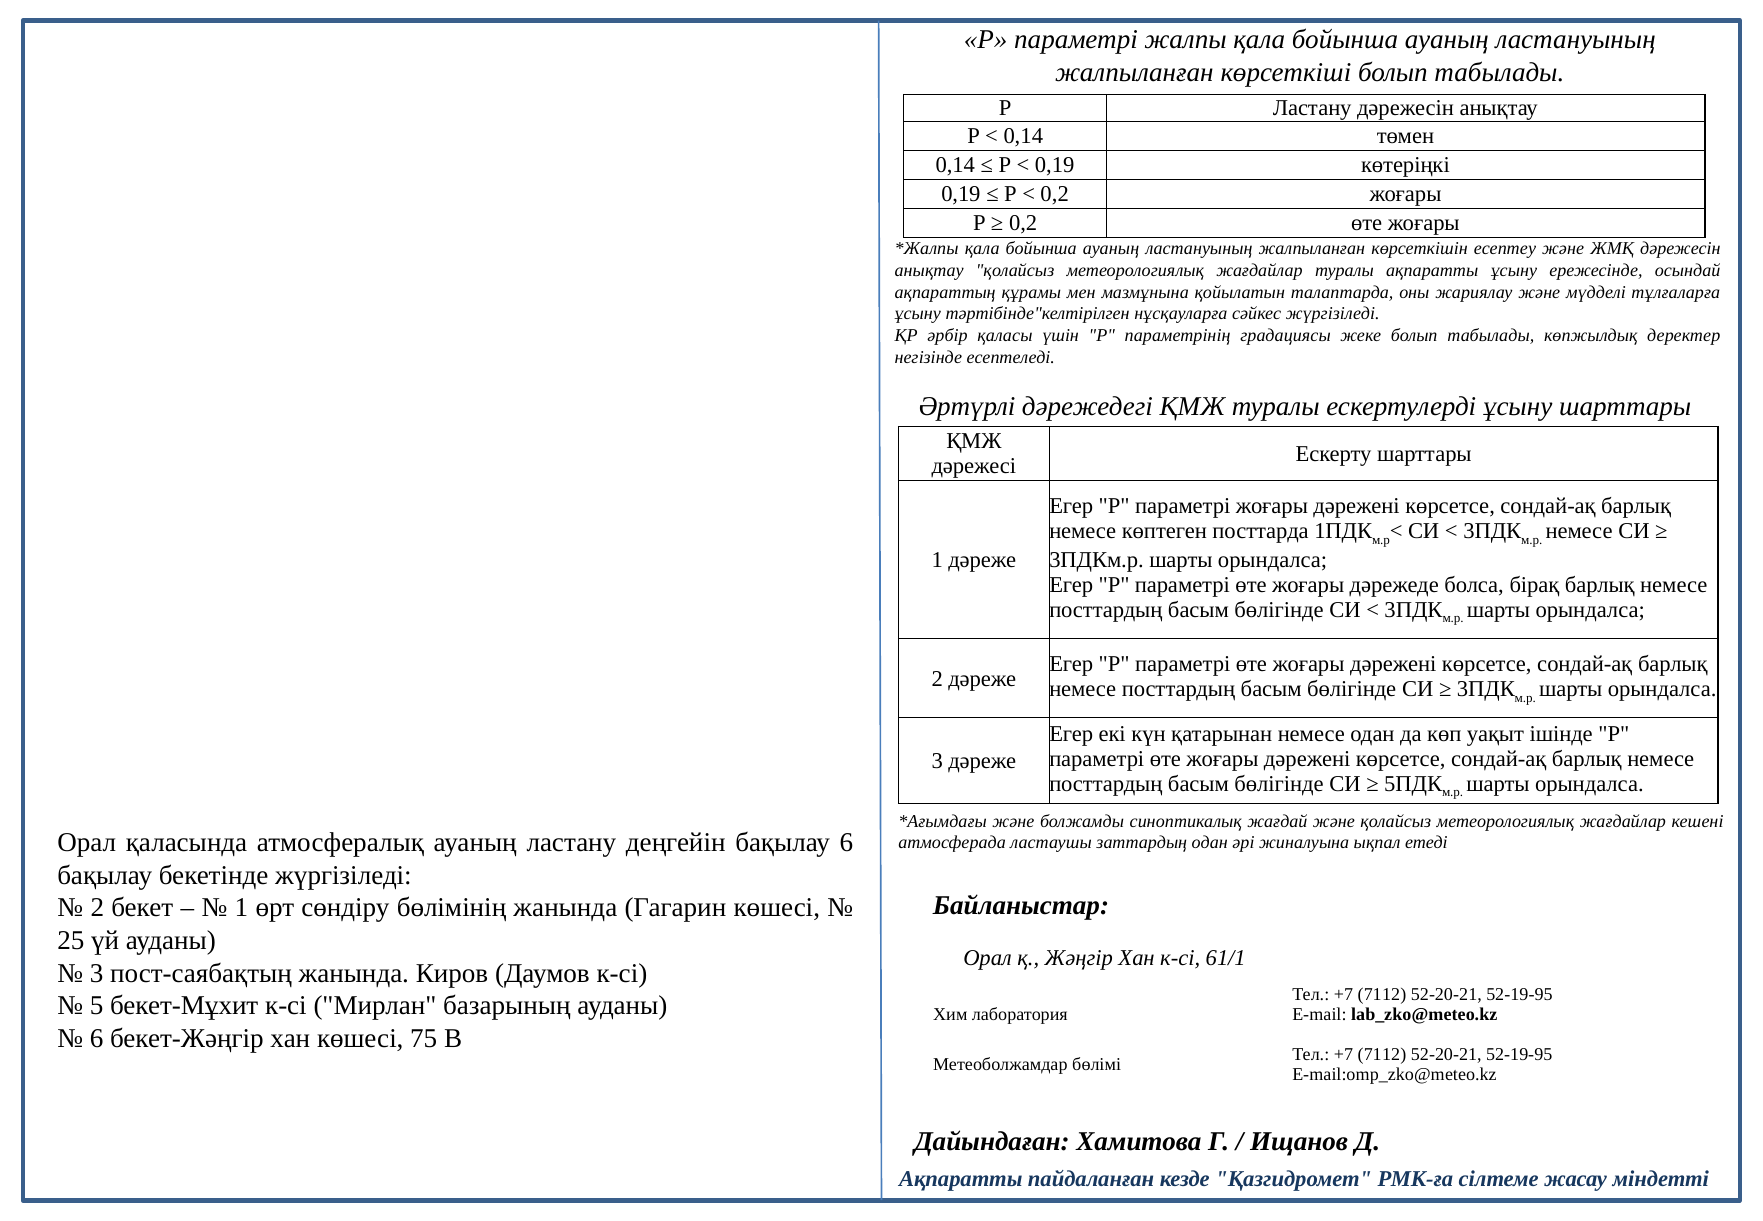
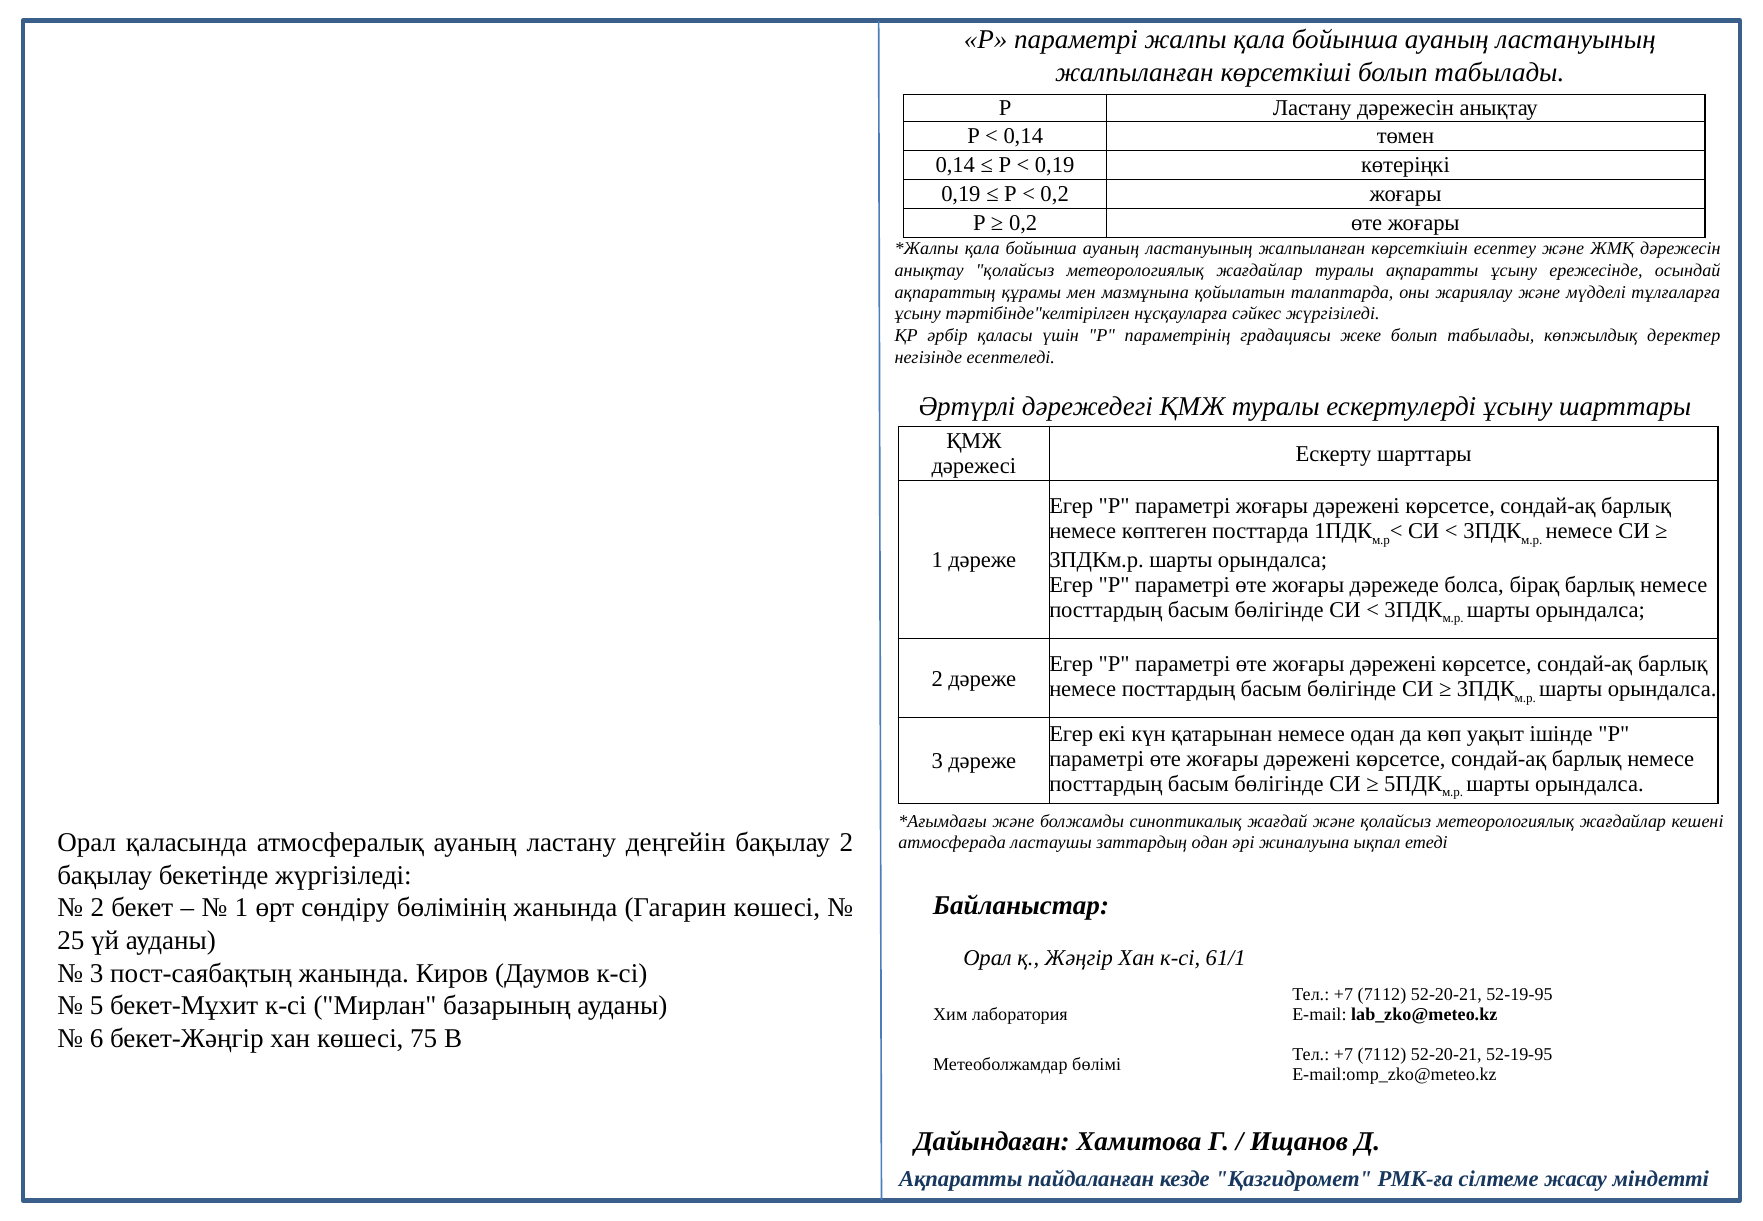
бақылау 6: 6 -> 2
